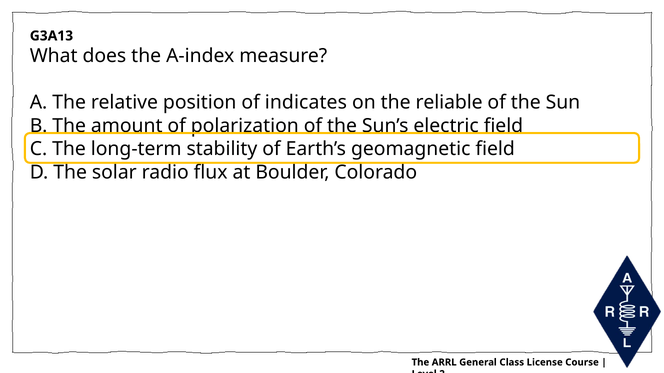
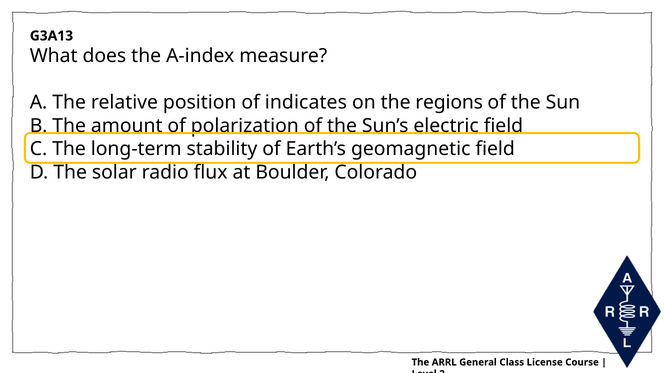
reliable: reliable -> regions
